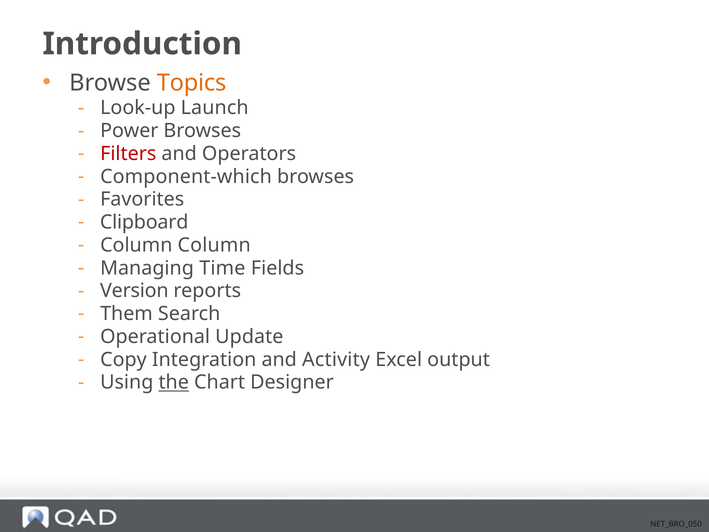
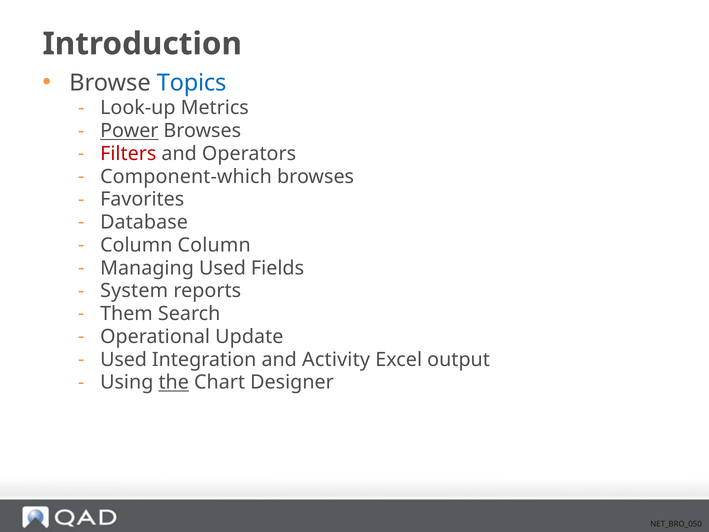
Topics colour: orange -> blue
Launch: Launch -> Metrics
Power underline: none -> present
Clipboard: Clipboard -> Database
Managing Time: Time -> Used
Version: Version -> System
Copy at (123, 359): Copy -> Used
